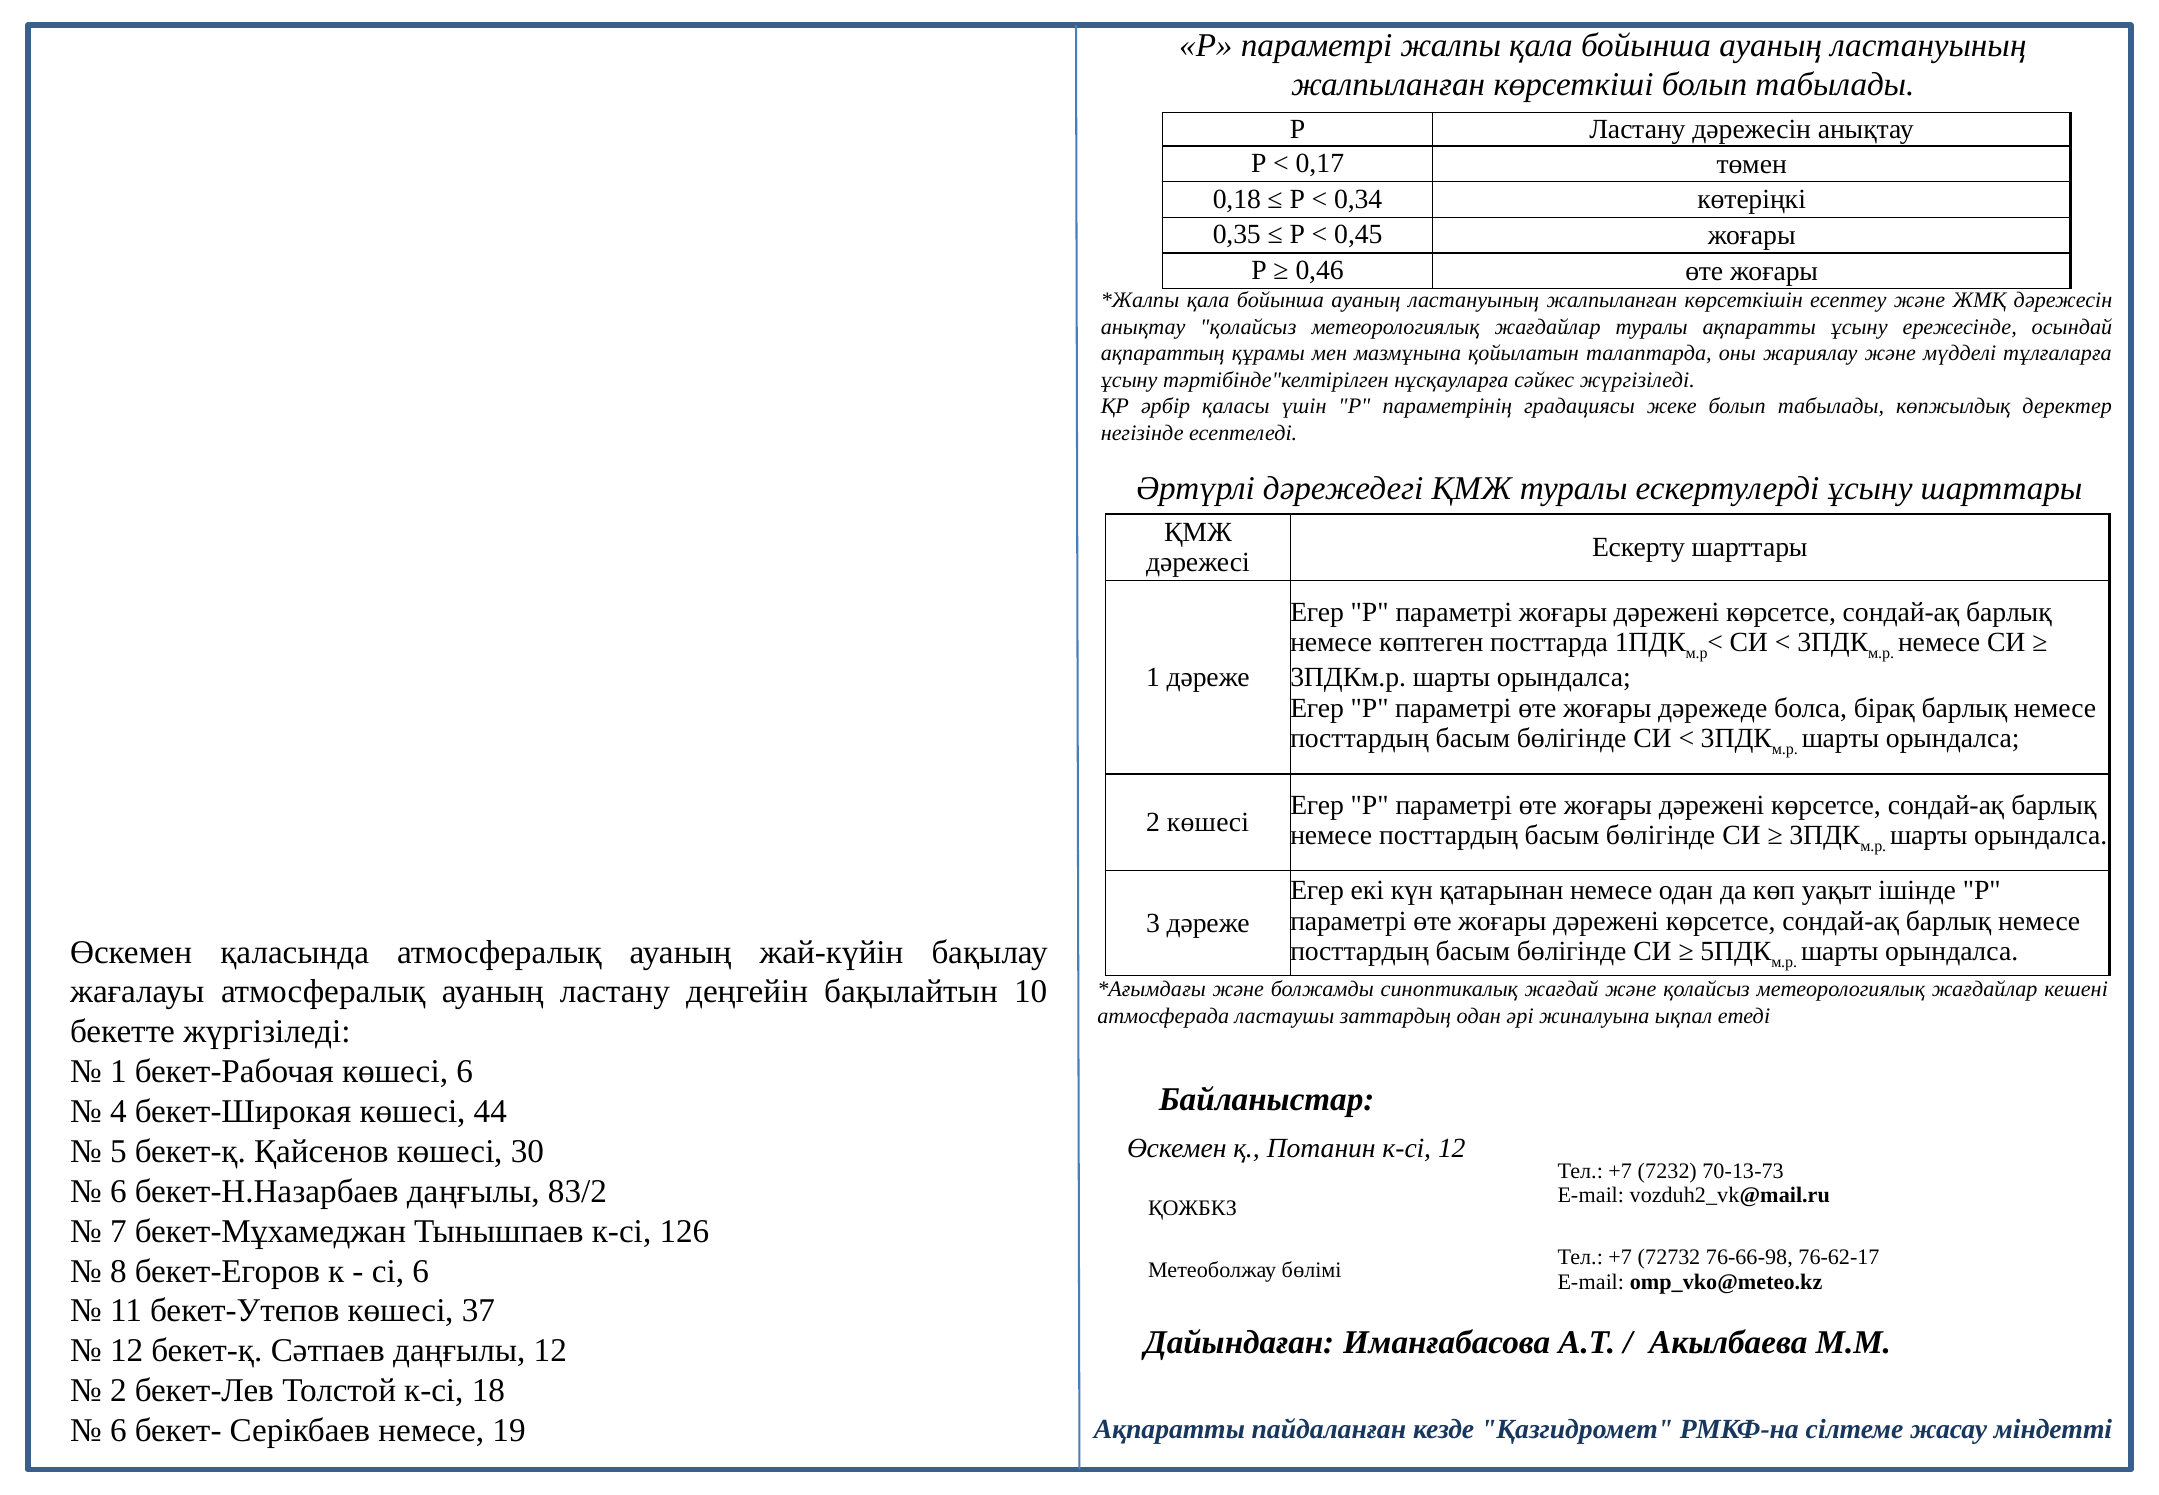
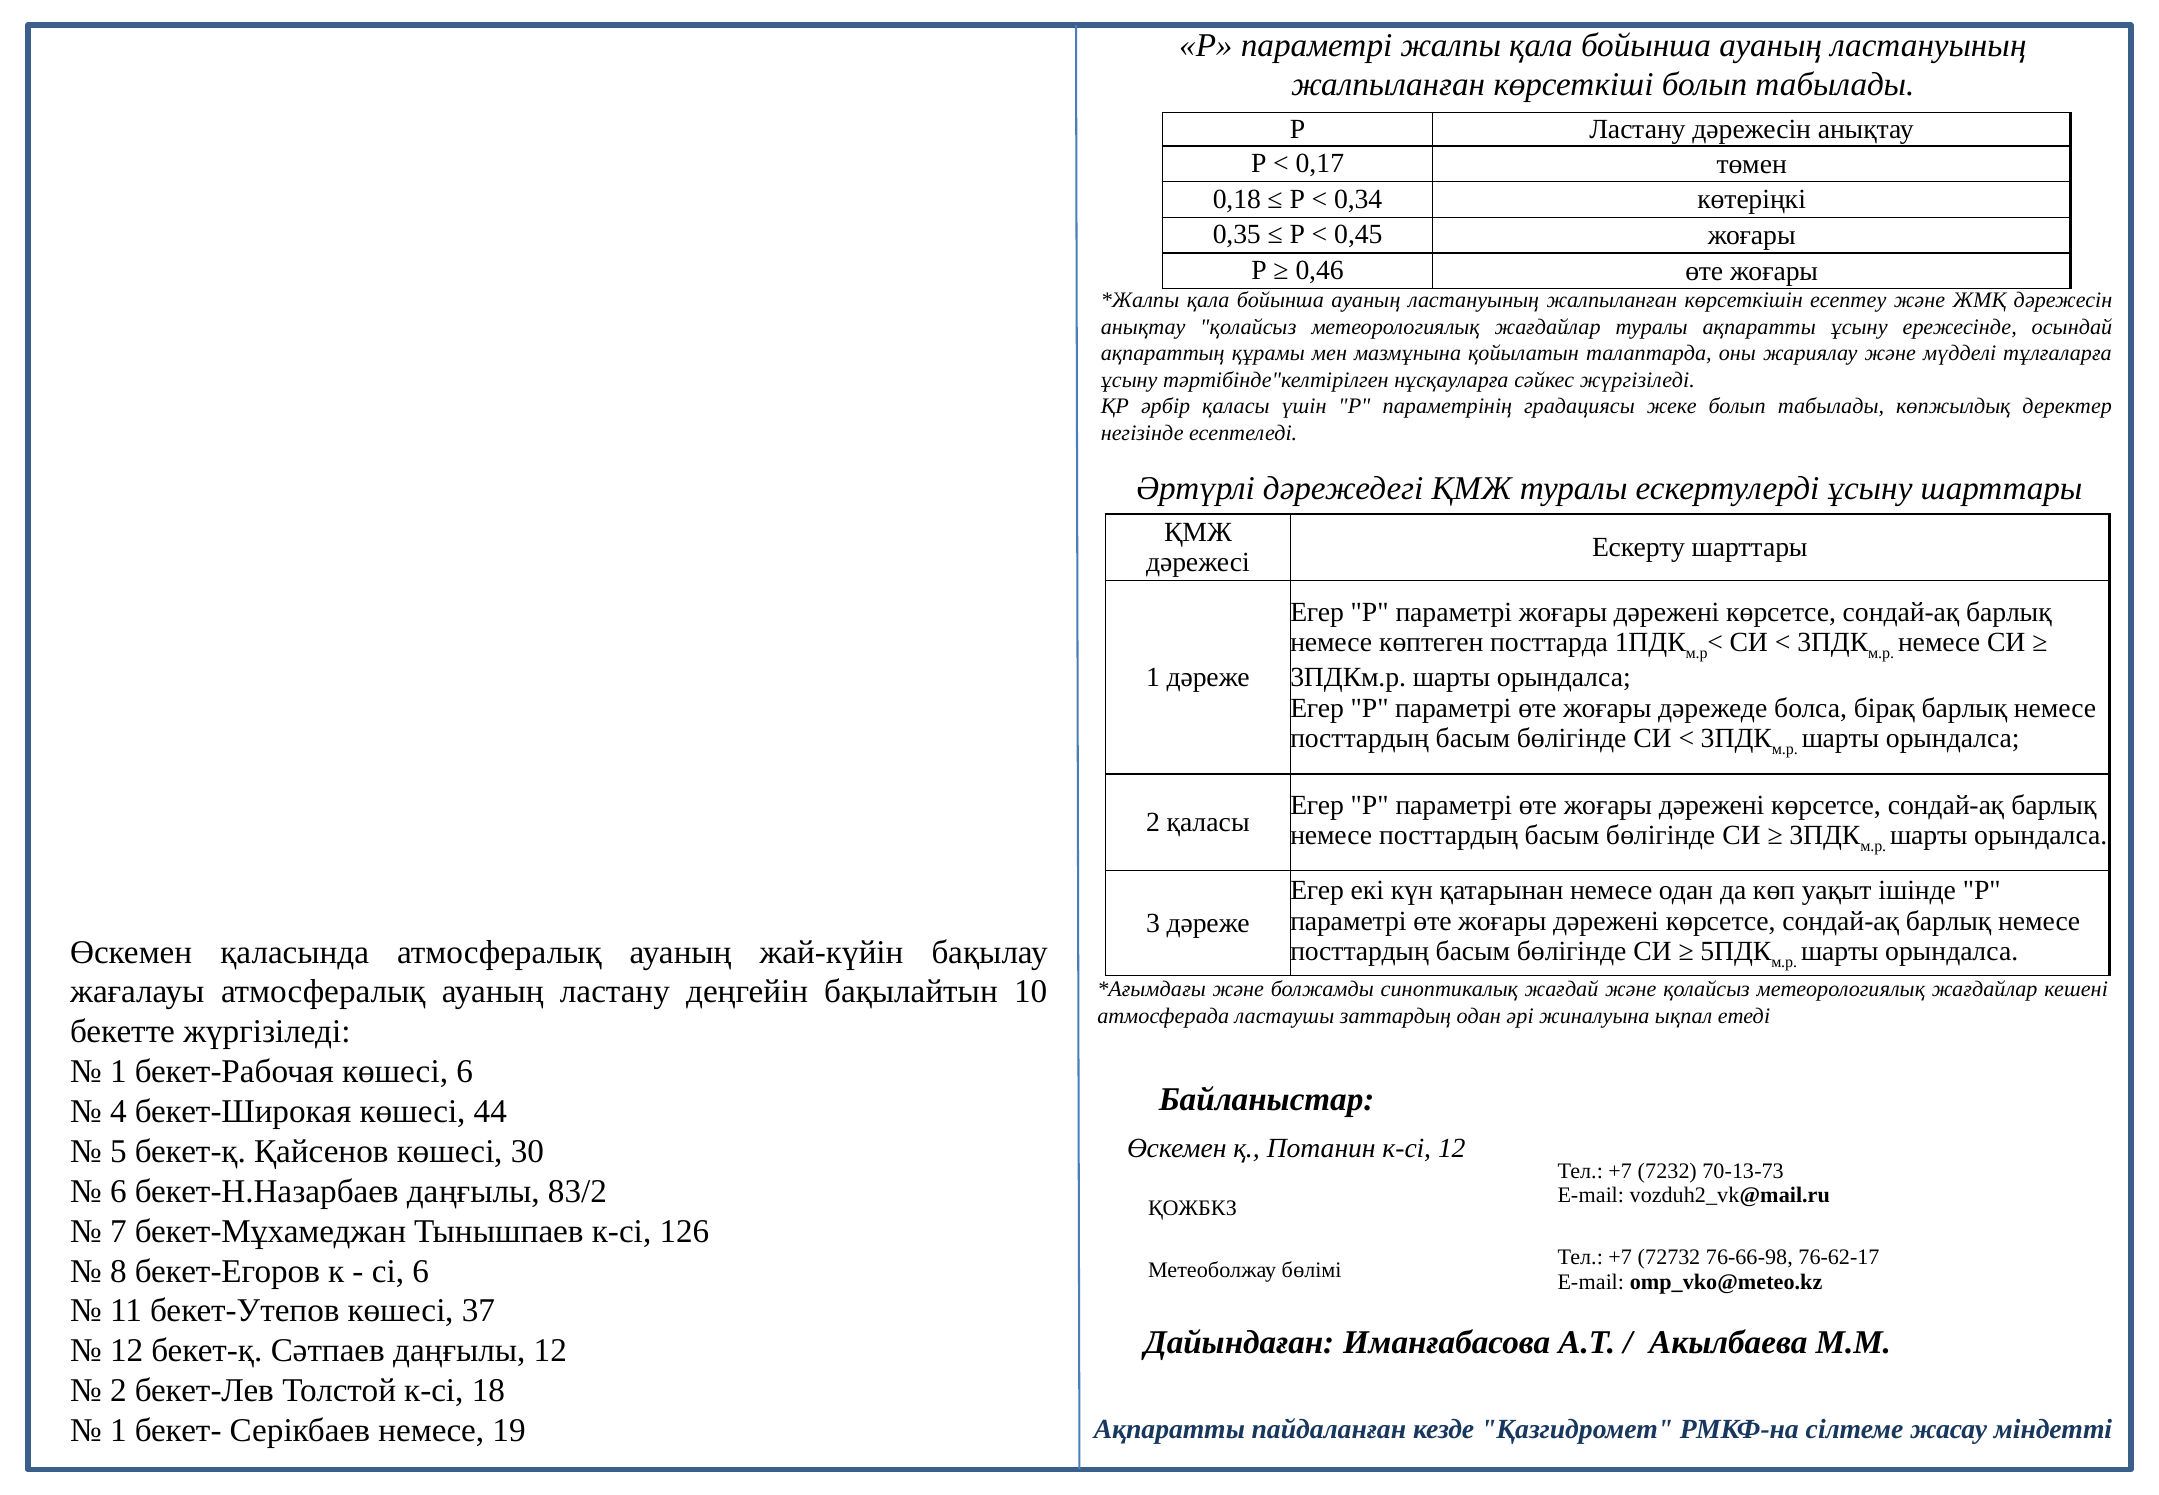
2 көшесі: көшесі -> қаласы
6 at (118, 1430): 6 -> 1
